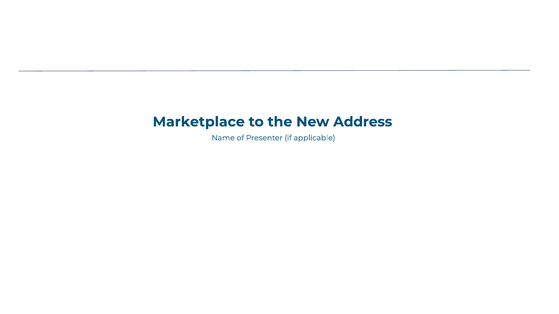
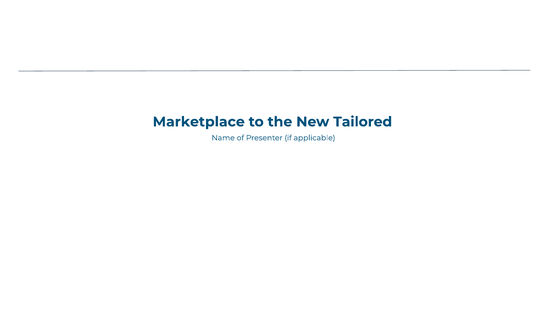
Address: Address -> Tailored
